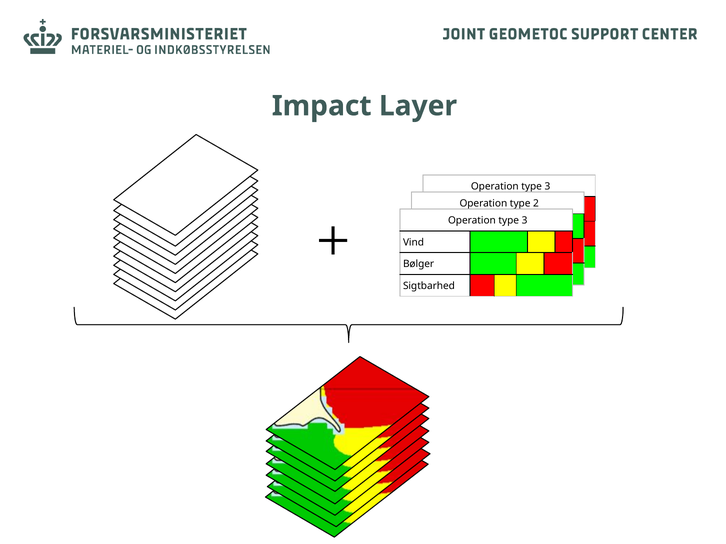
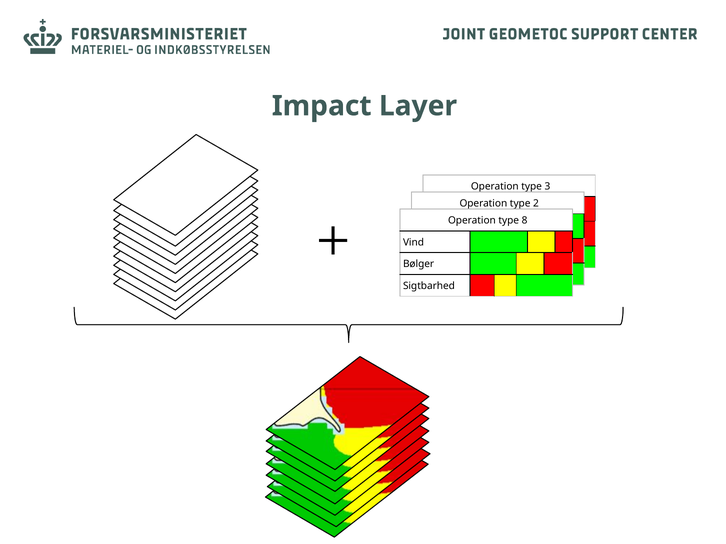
3 at (525, 221): 3 -> 8
